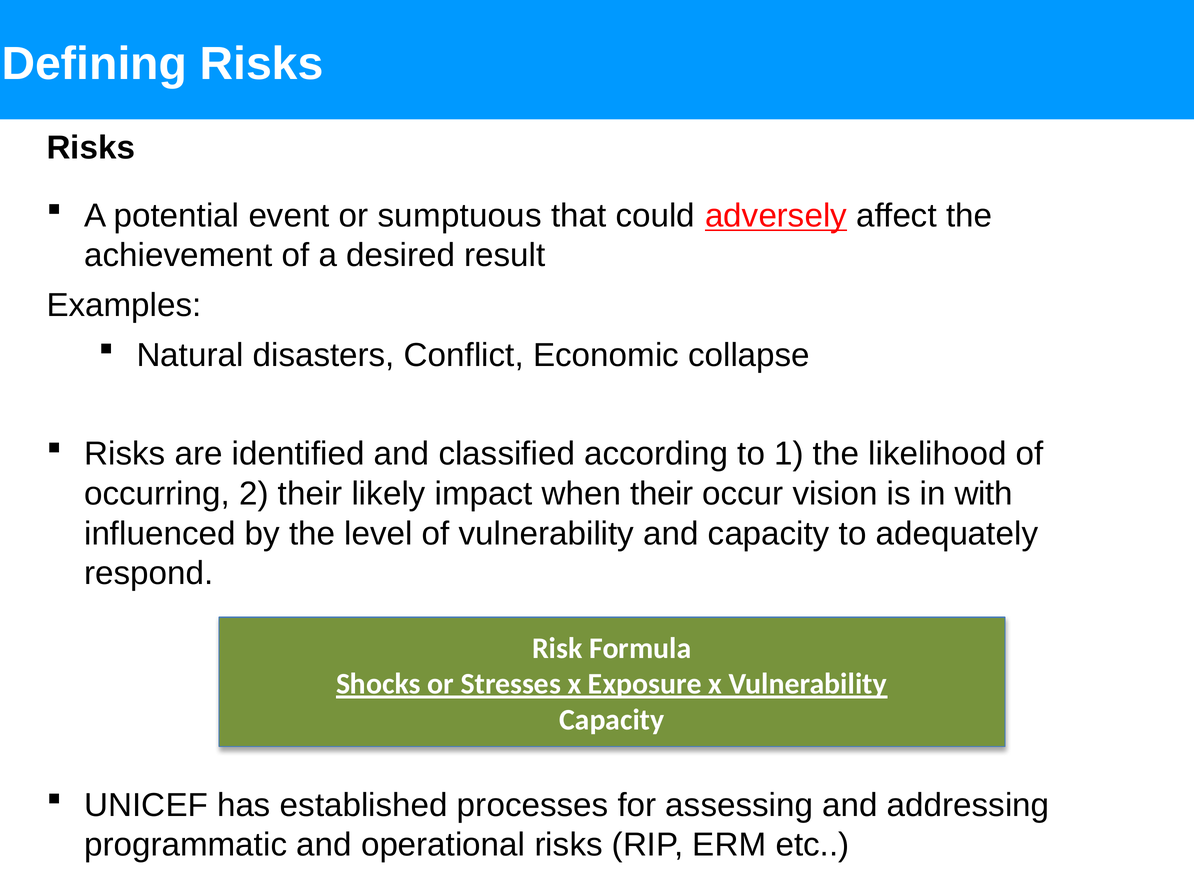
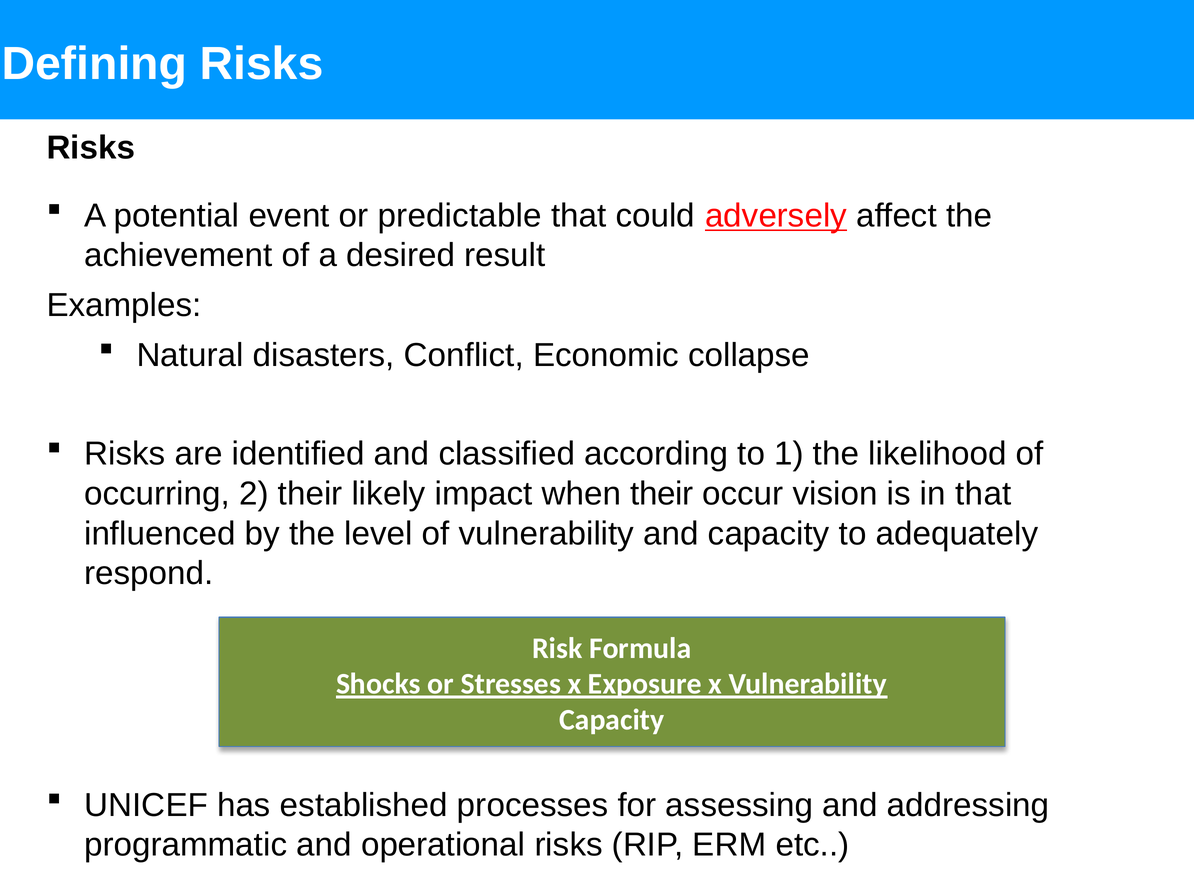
sumptuous: sumptuous -> predictable
in with: with -> that
